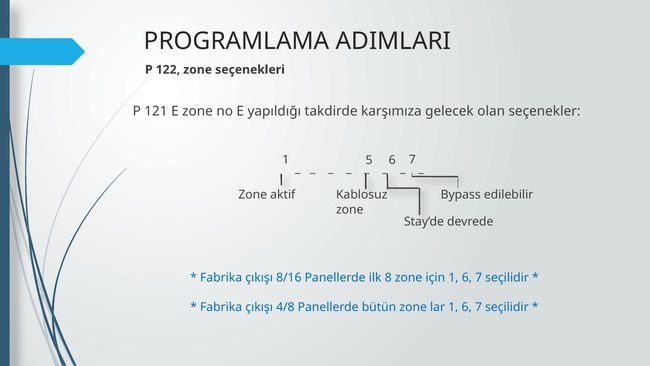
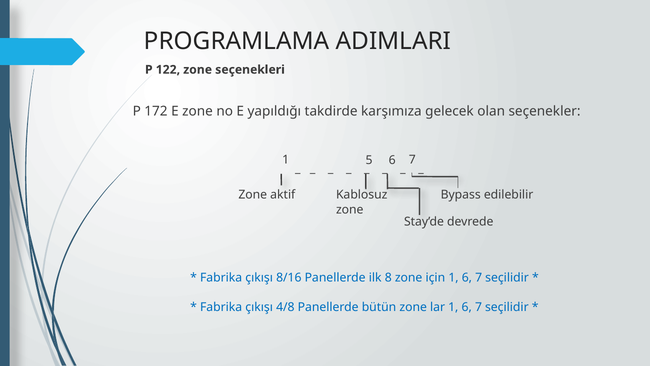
121: 121 -> 172
